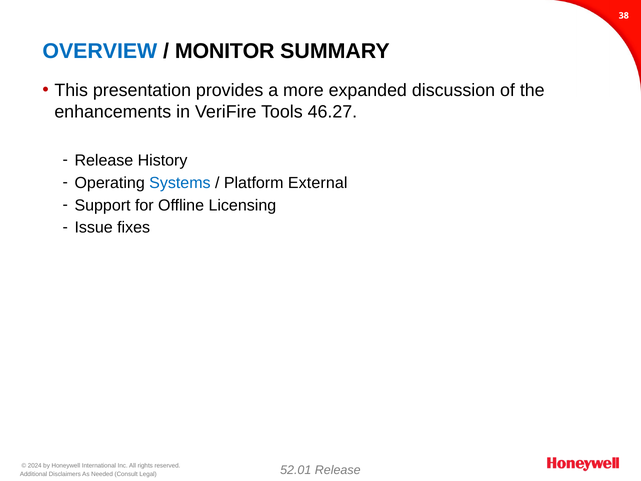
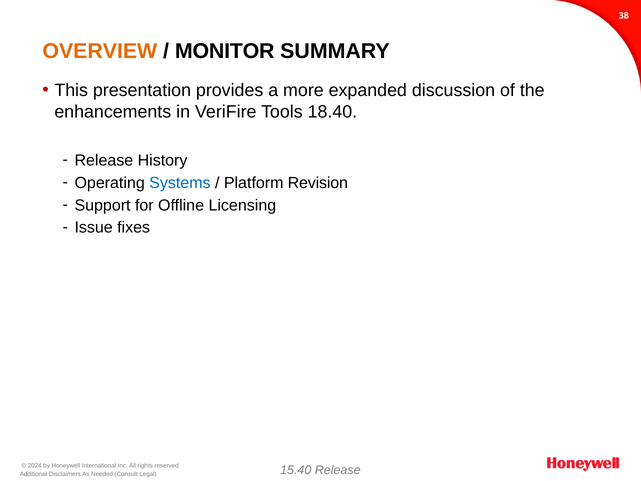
OVERVIEW colour: blue -> orange
46.27: 46.27 -> 18.40
External: External -> Revision
52.01: 52.01 -> 15.40
